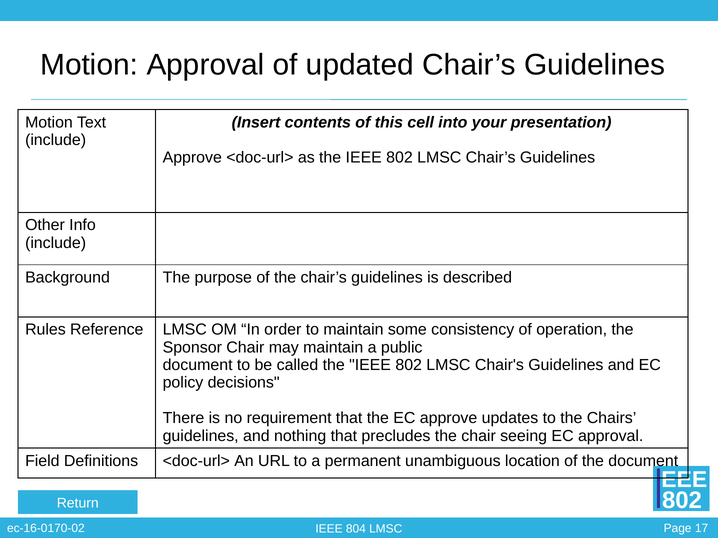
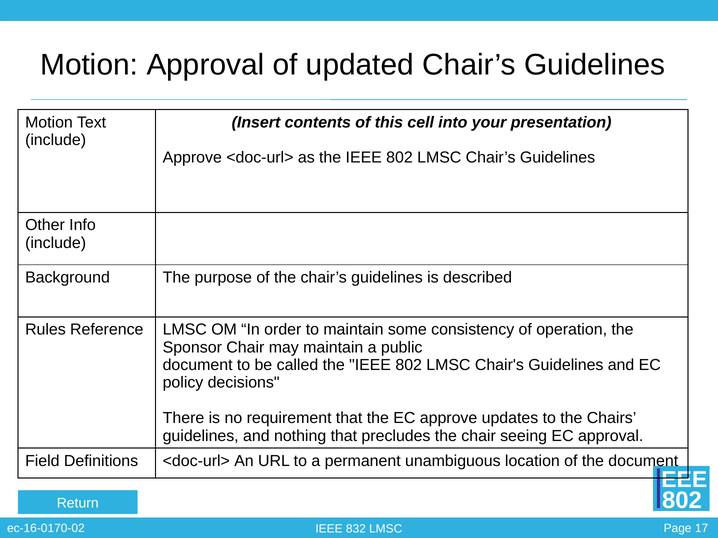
804: 804 -> 832
